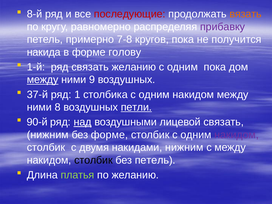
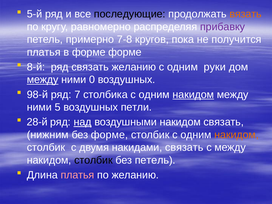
8-й: 8-й -> 5-й
последующие colour: red -> black
накида at (44, 52): накида -> платья
форме голову: голову -> форме
1-й: 1-й -> 8-й
одним пока: пока -> руки
9: 9 -> 0
37-й: 37-й -> 98-й
1: 1 -> 7
накидом at (193, 95) underline: none -> present
8: 8 -> 5
петли underline: present -> none
90-й: 90-й -> 28-й
воздушными лицевой: лицевой -> накидом
накидом at (237, 135) colour: purple -> orange
накидами нижним: нижним -> связать
платья at (77, 175) colour: light green -> pink
